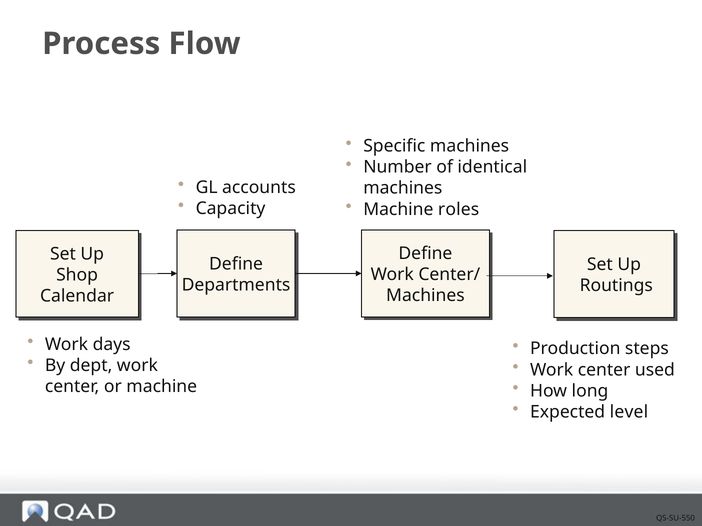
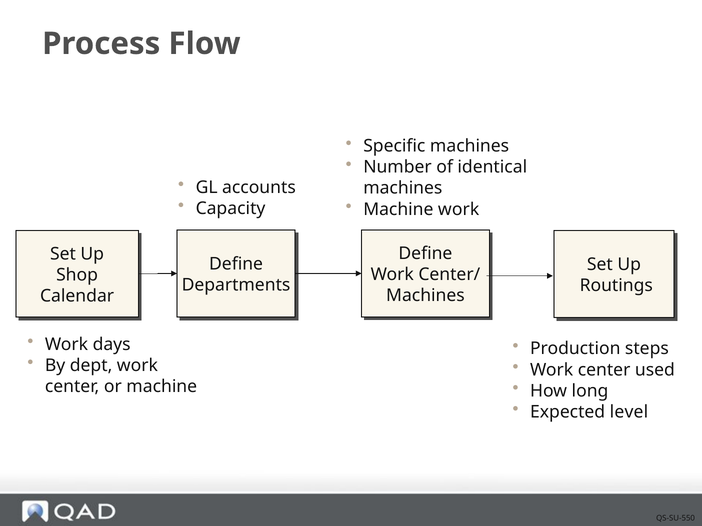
Machine roles: roles -> work
